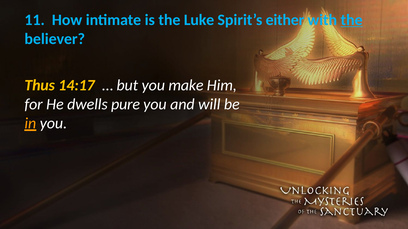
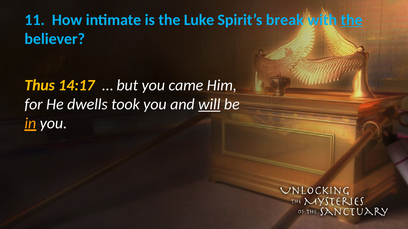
either: either -> break
make: make -> came
pure: pure -> took
will underline: none -> present
